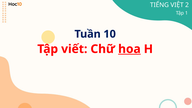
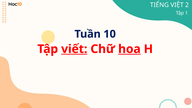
viết underline: none -> present
